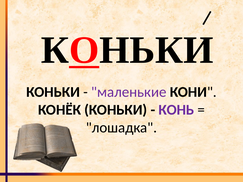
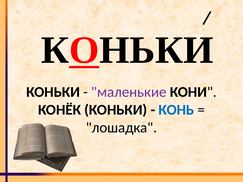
КОНЬ colour: purple -> blue
